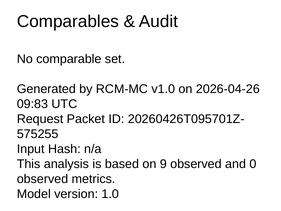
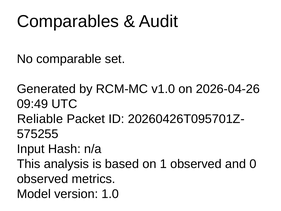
09:83: 09:83 -> 09:49
Request: Request -> Reliable
9: 9 -> 1
